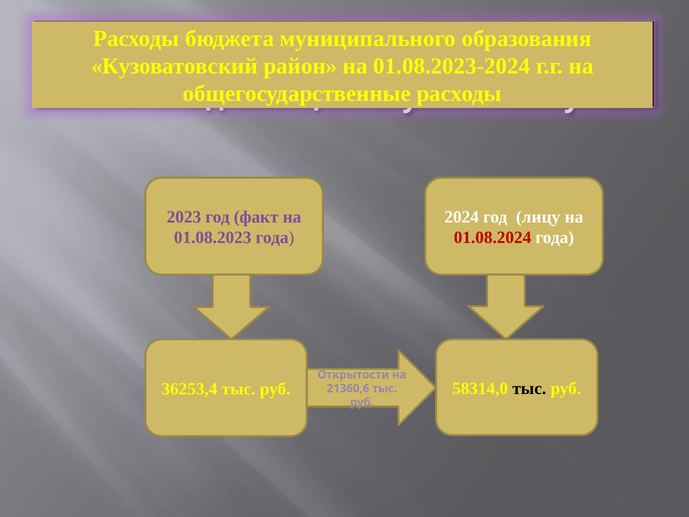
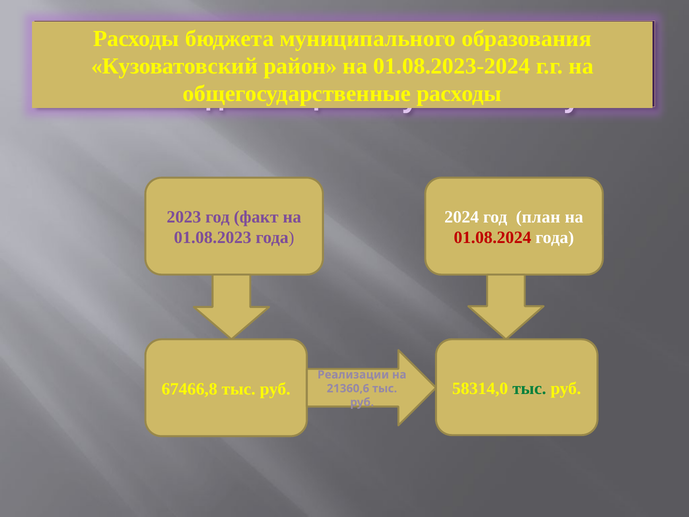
лицу: лицу -> план
Открытости: Открытости -> Реализации
тыс at (529, 388) colour: black -> green
36253,4: 36253,4 -> 67466,8
